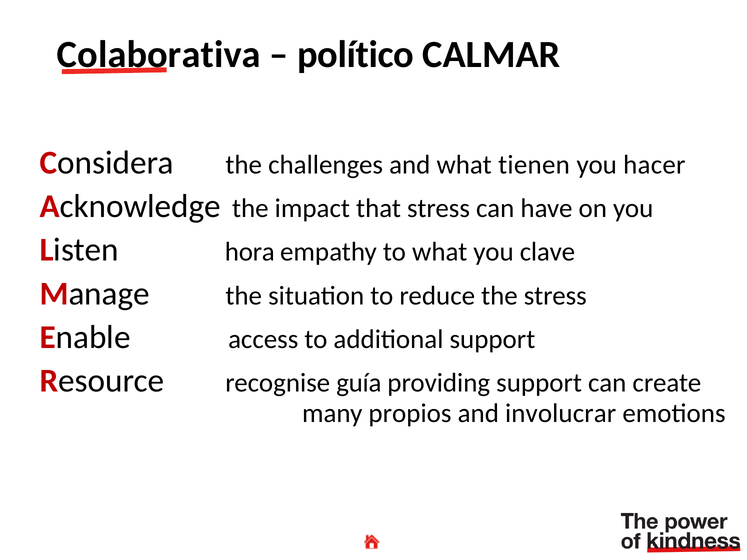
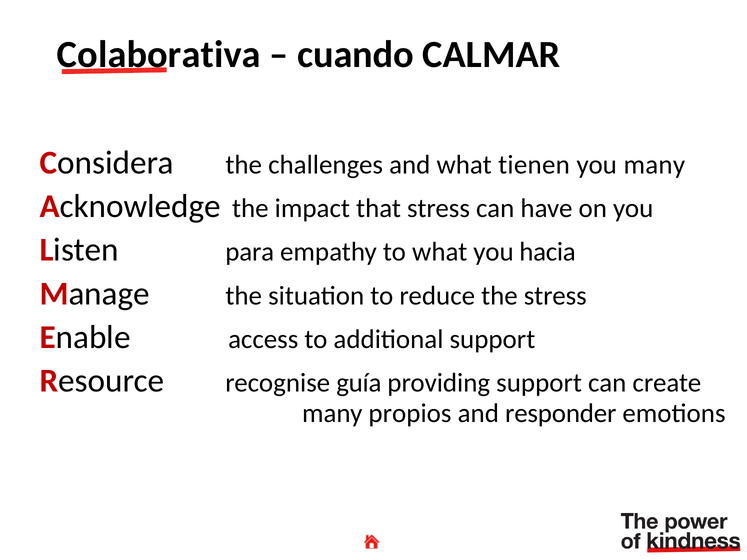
político: político -> cuando
you hacer: hacer -> many
hora: hora -> para
clave: clave -> hacia
involucrar: involucrar -> responder
